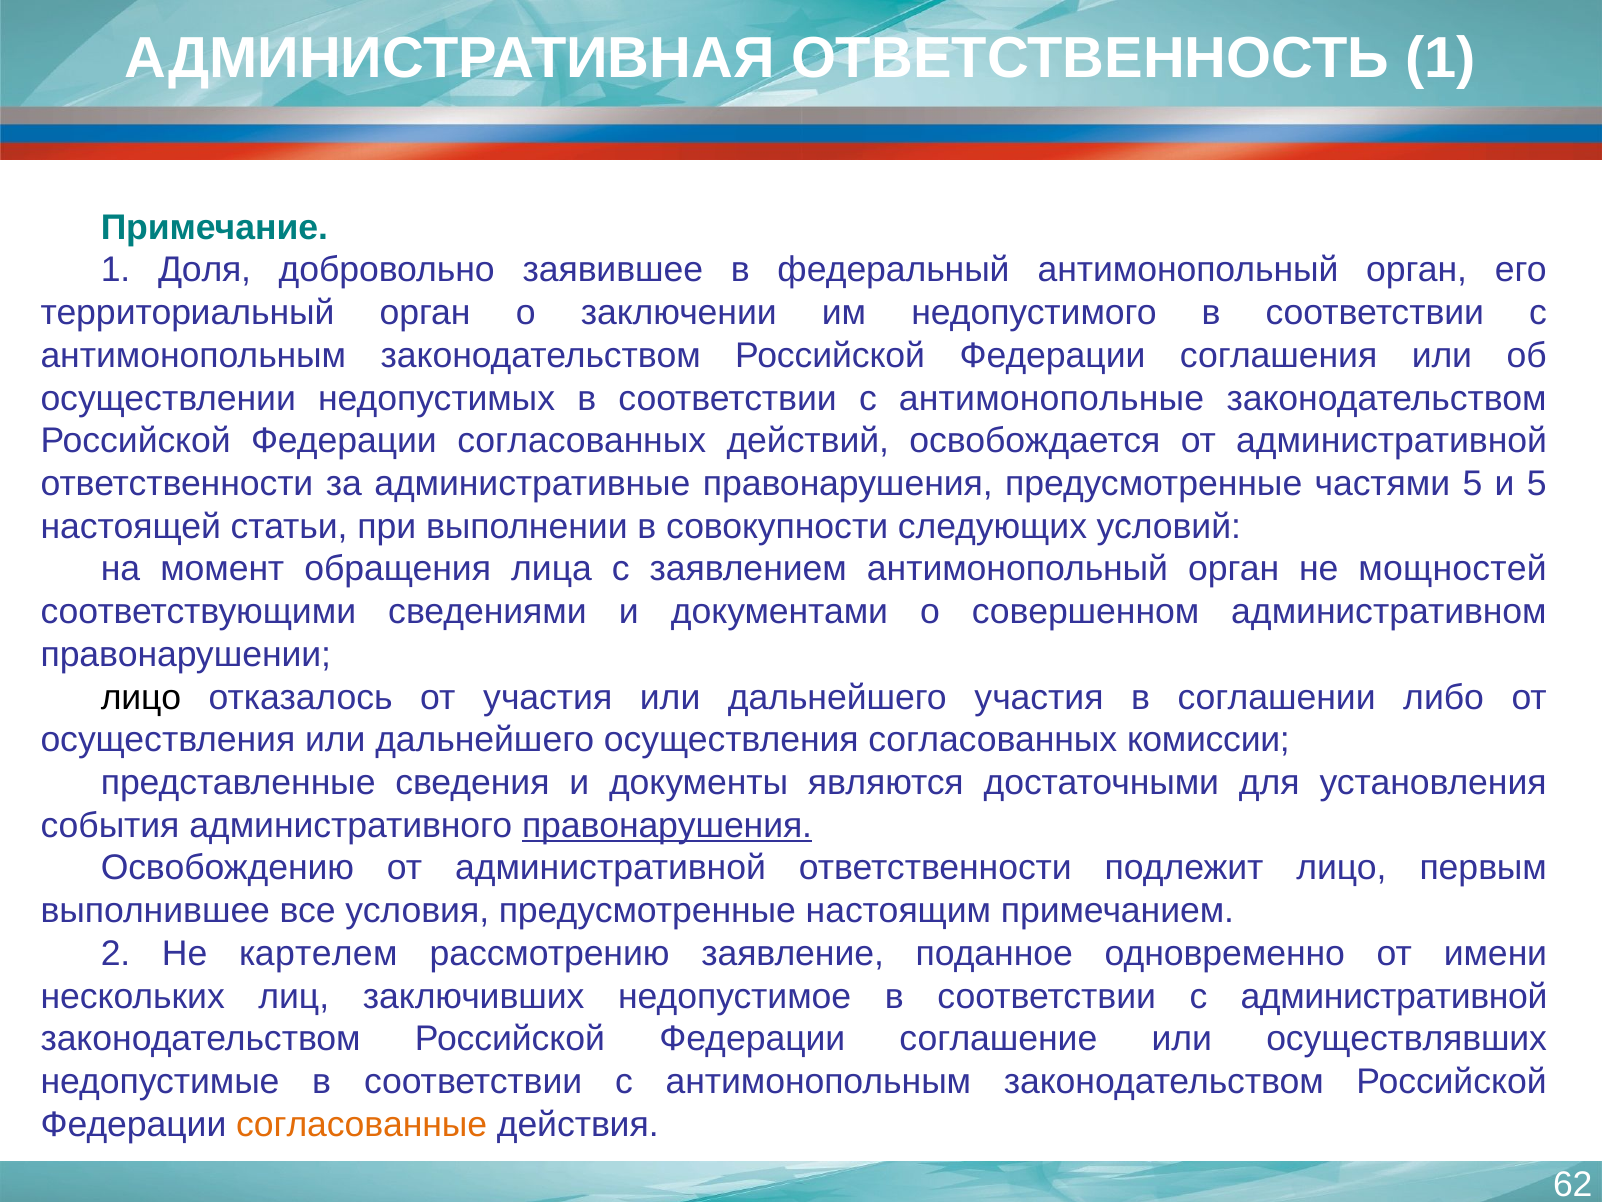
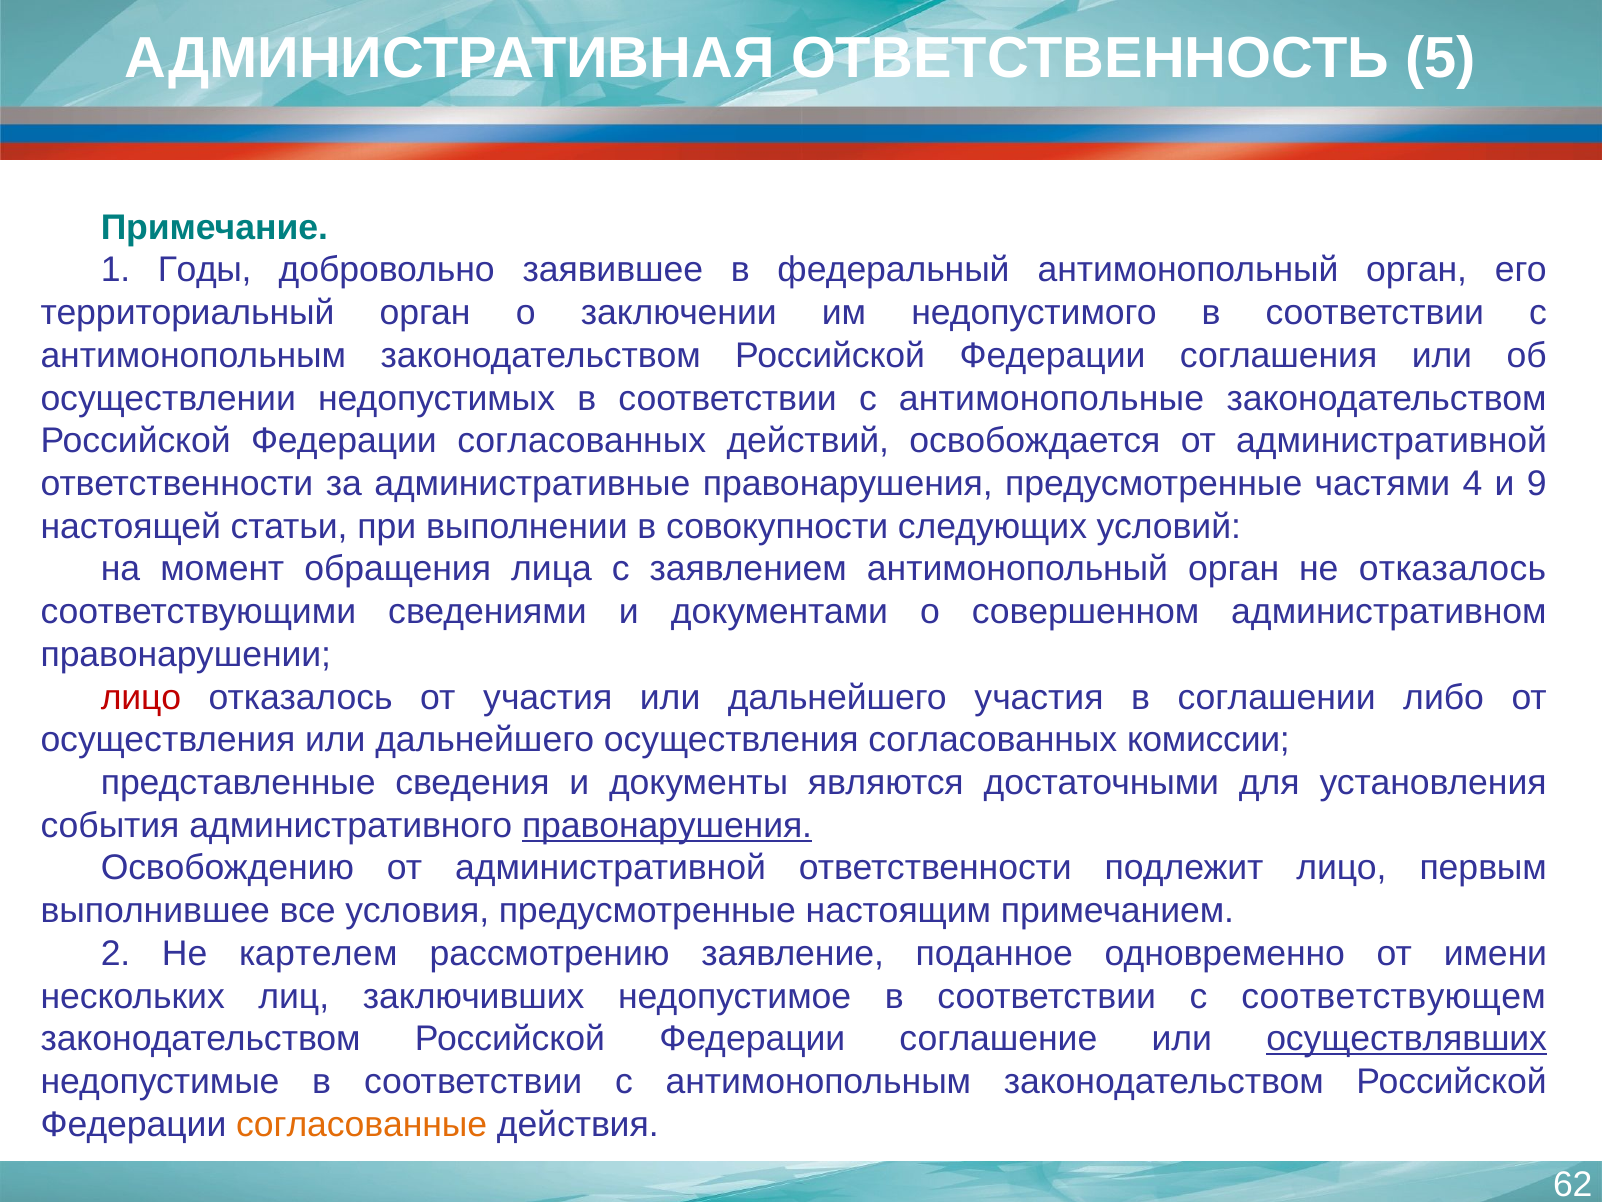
ОТВЕТСТВЕННОСТЬ 1: 1 -> 5
Доля: Доля -> Годы
частями 5: 5 -> 4
и 5: 5 -> 9
не мощностей: мощностей -> отказалось
лицо at (141, 697) colour: black -> red
с административной: административной -> соответствующем
осуществлявших underline: none -> present
